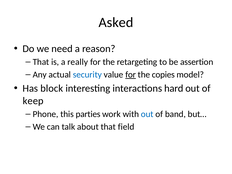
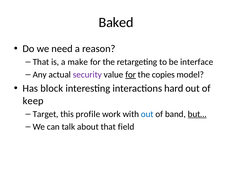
Asked: Asked -> Baked
really: really -> make
assertion: assertion -> interface
security colour: blue -> purple
Phone: Phone -> Target
parties: parties -> profile
but… underline: none -> present
